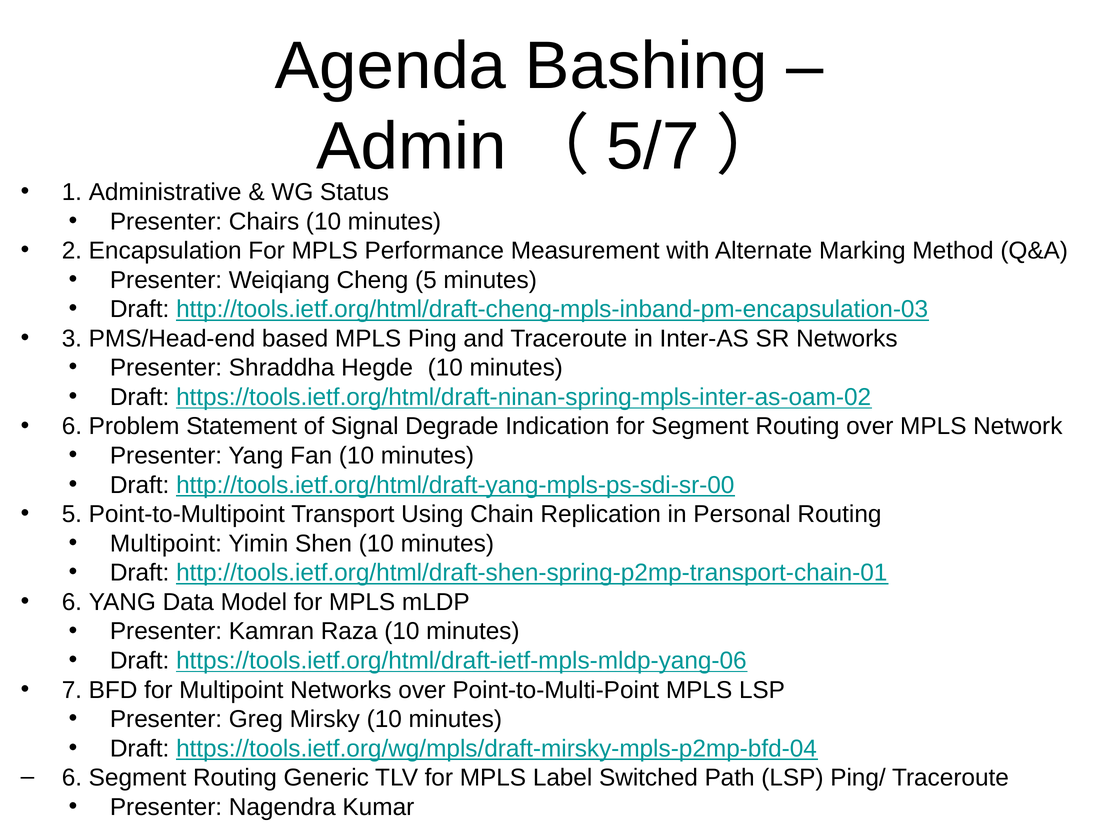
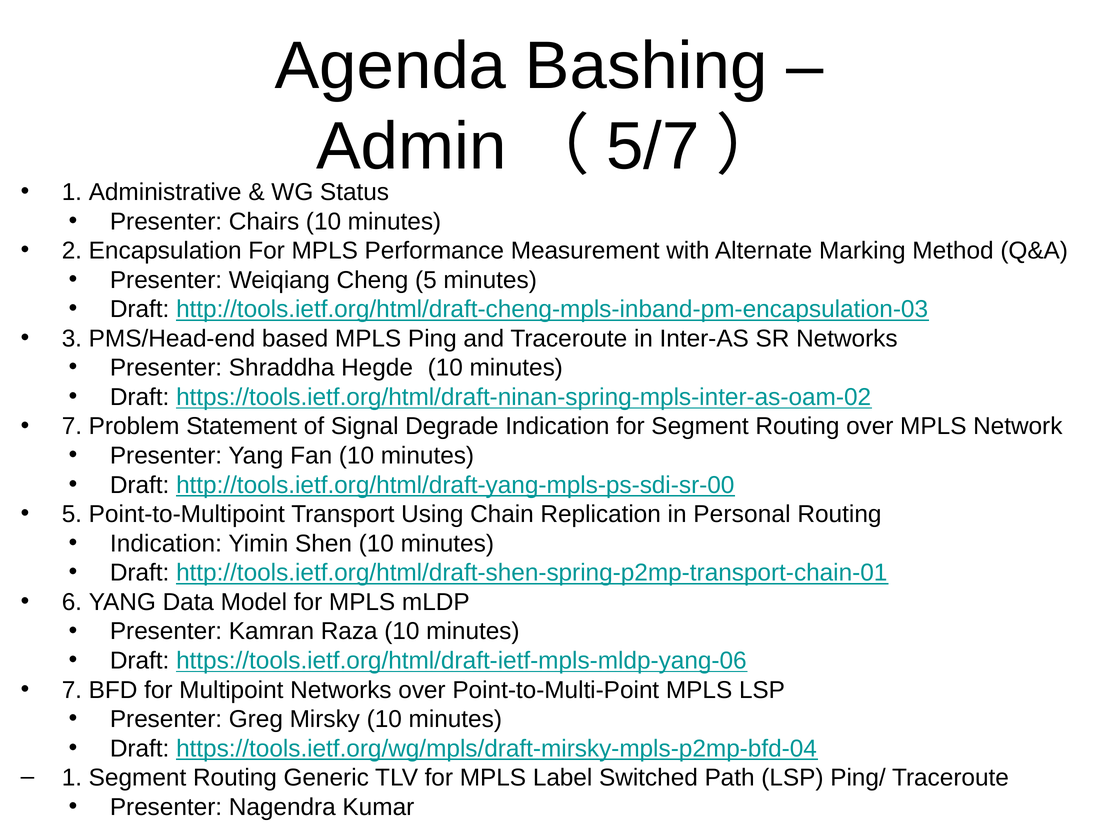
6 at (72, 427): 6 -> 7
Multipoint at (166, 544): Multipoint -> Indication
6 at (72, 778): 6 -> 1
